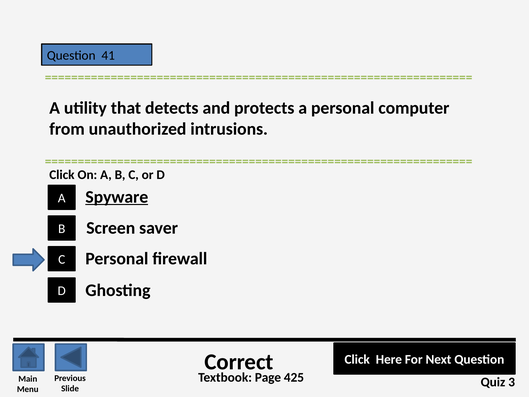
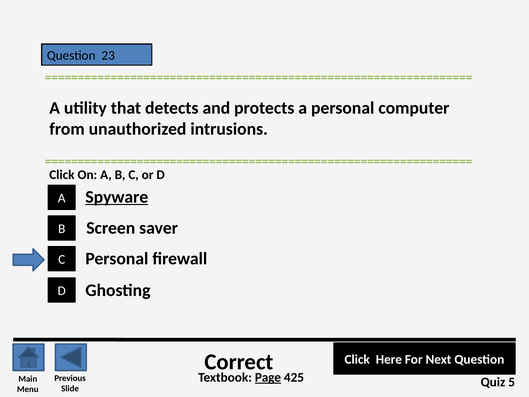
41: 41 -> 23
Page underline: none -> present
3: 3 -> 5
